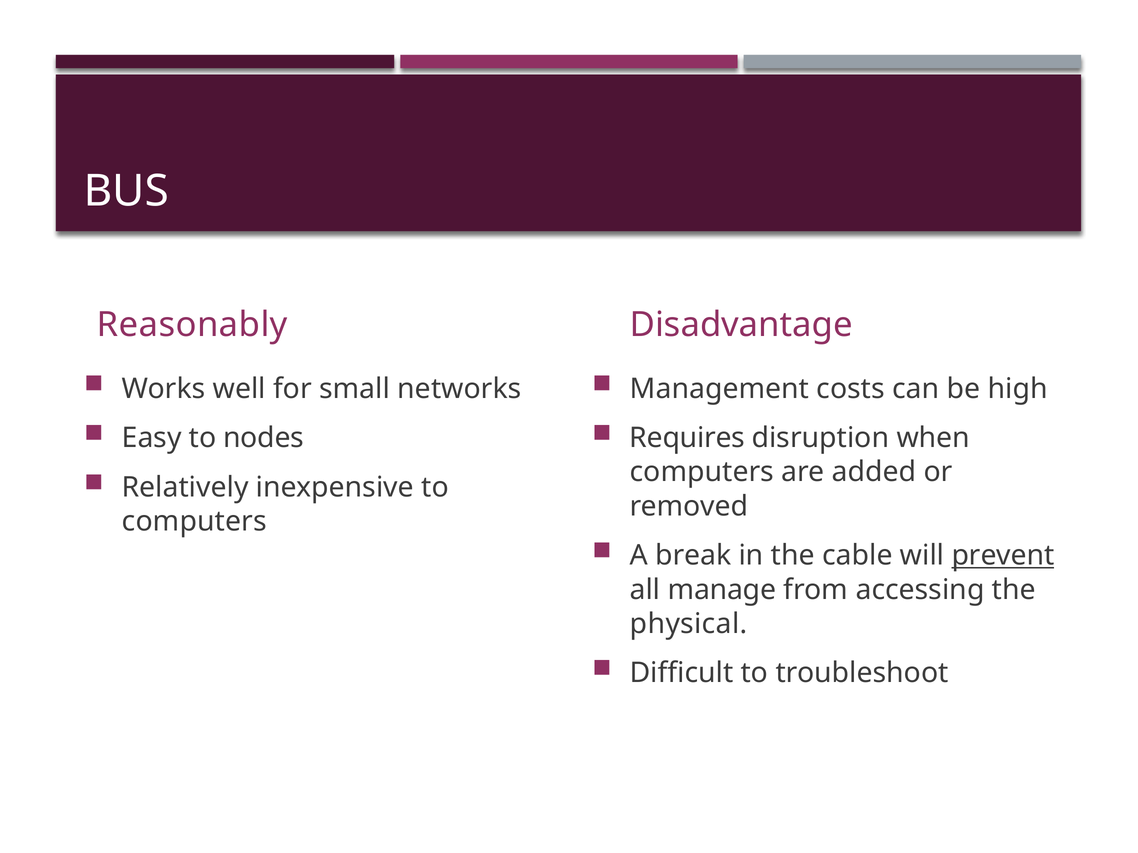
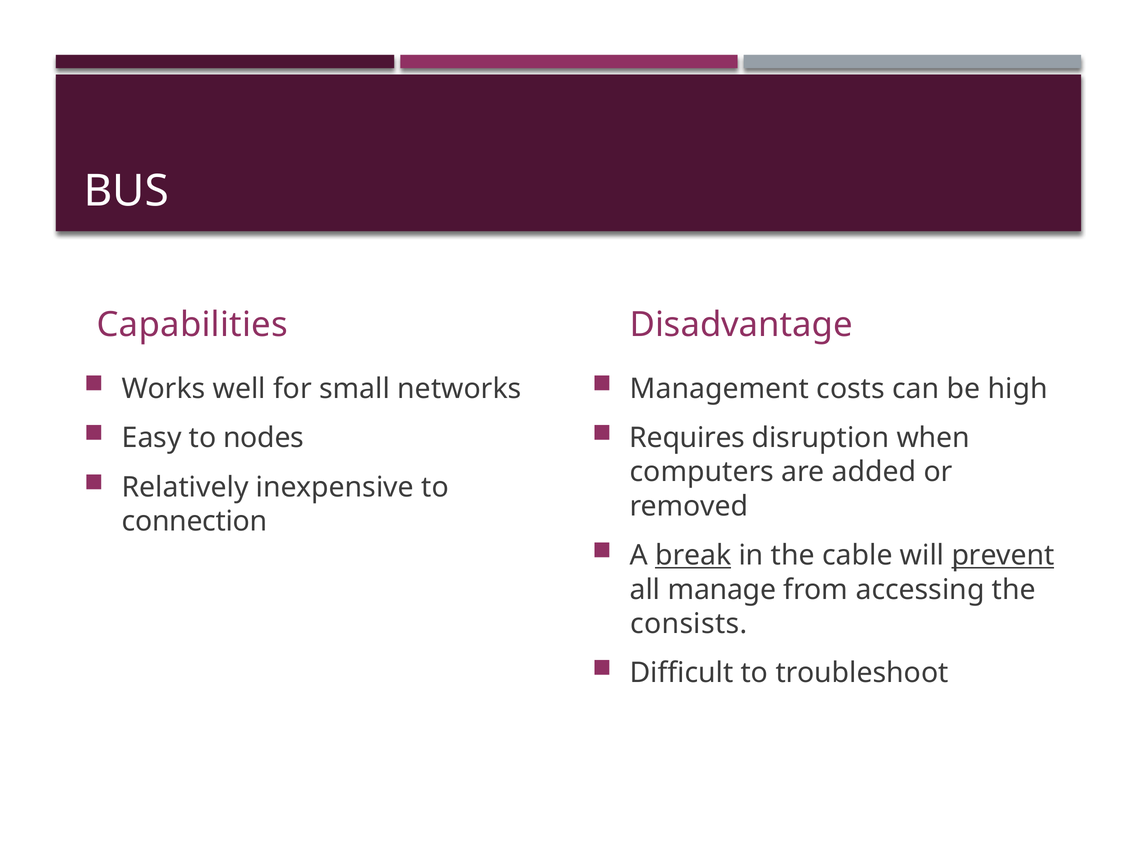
Reasonably: Reasonably -> Capabilities
computers at (194, 522): computers -> connection
break underline: none -> present
physical: physical -> consists
